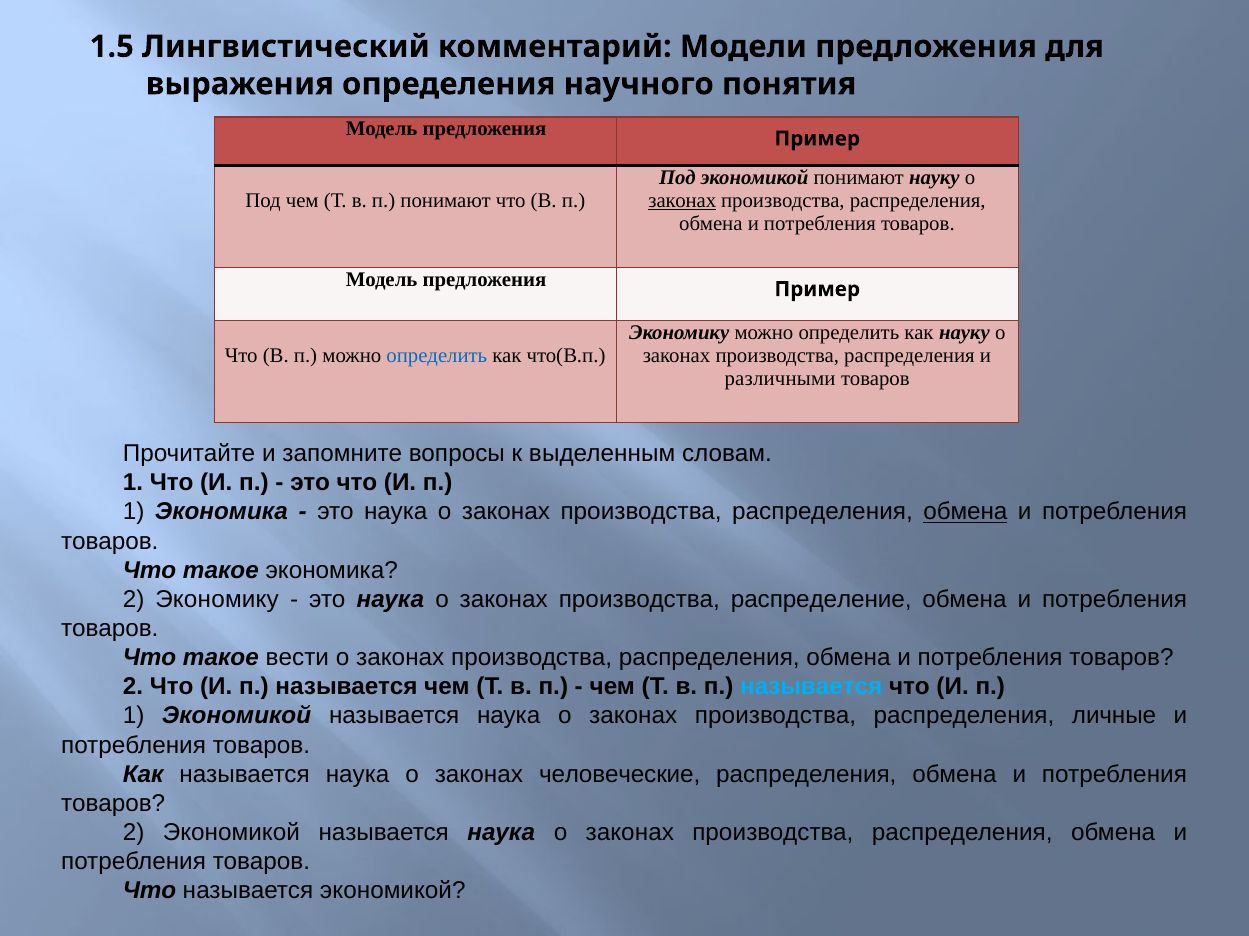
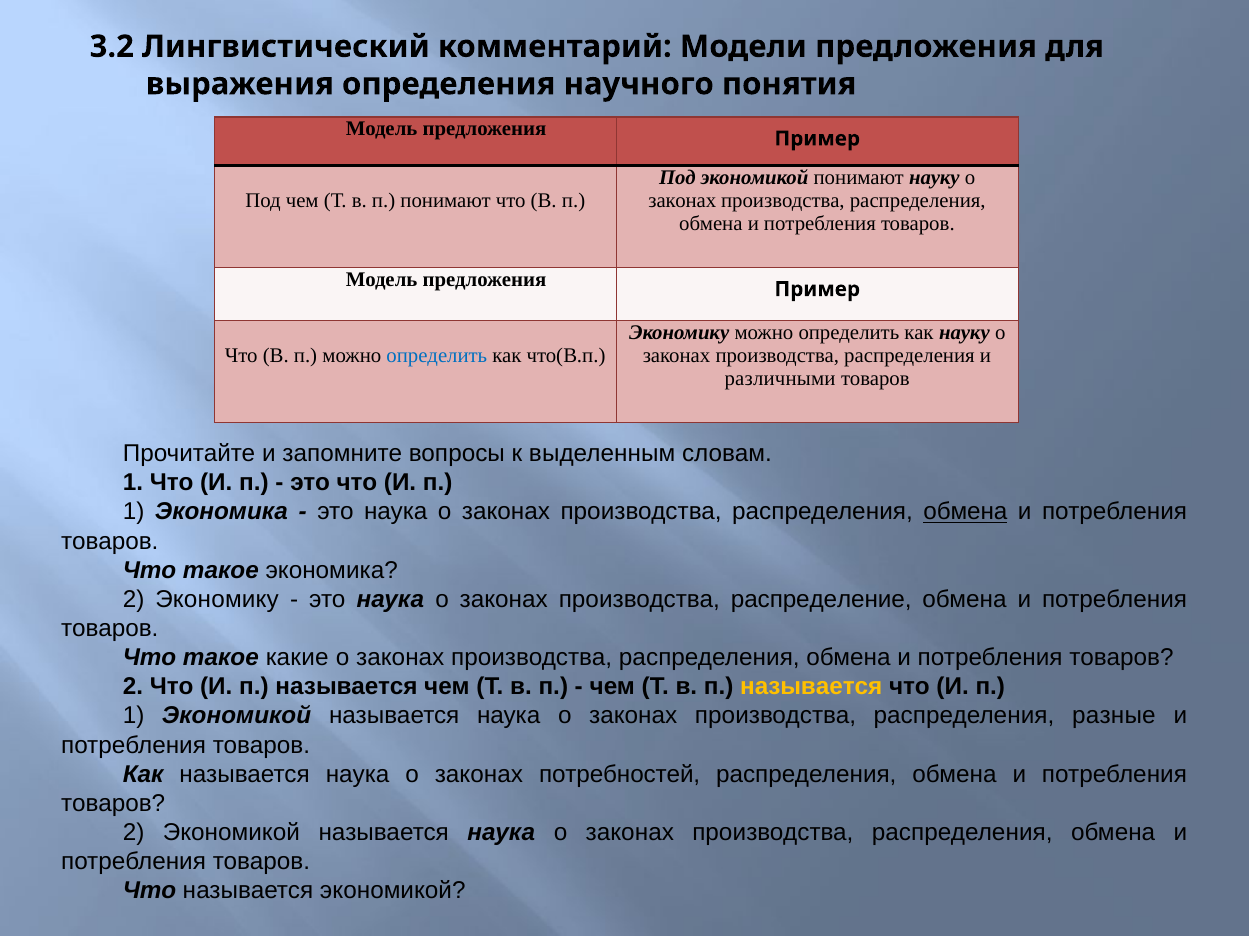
1.5: 1.5 -> 3.2
законах at (682, 201) underline: present -> none
вести: вести -> какие
называется at (811, 687) colour: light blue -> yellow
личные: личные -> разные
человеческие: человеческие -> потребностей
